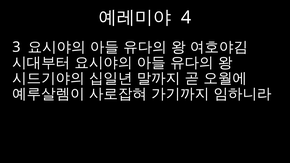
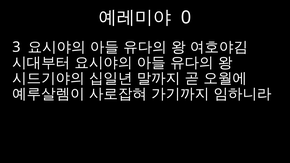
4: 4 -> 0
